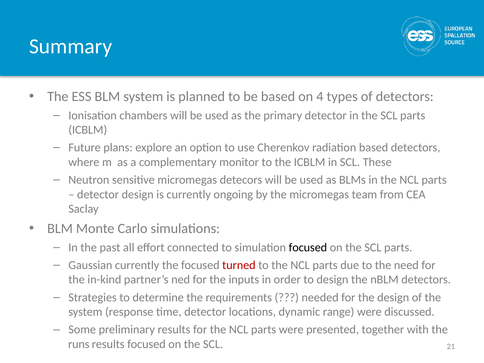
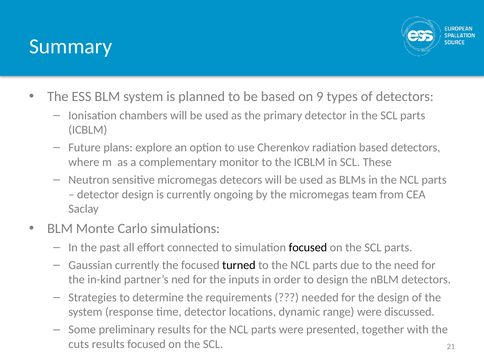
4: 4 -> 9
turned colour: red -> black
runs: runs -> cuts
